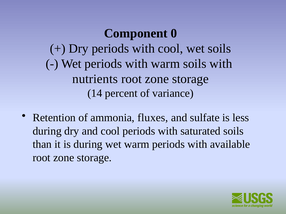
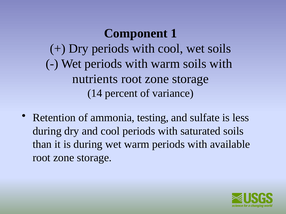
0: 0 -> 1
fluxes: fluxes -> testing
